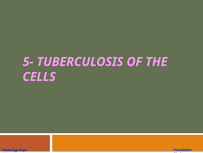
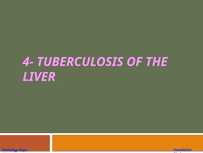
5-: 5- -> 4-
CELLS: CELLS -> LIVER
